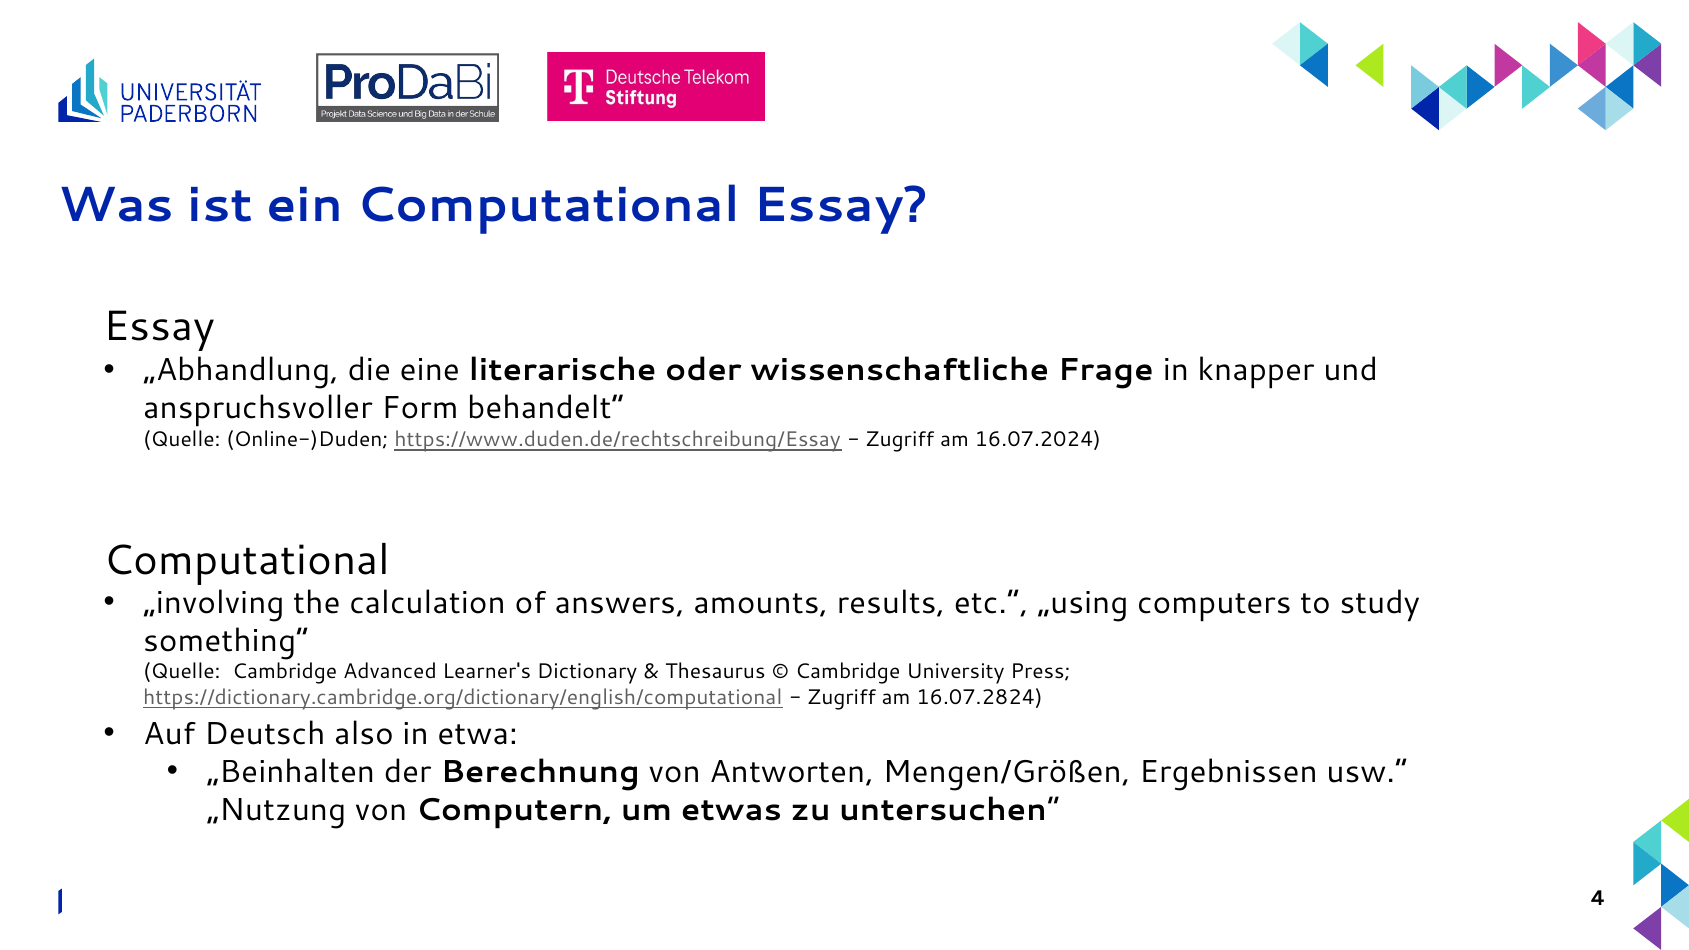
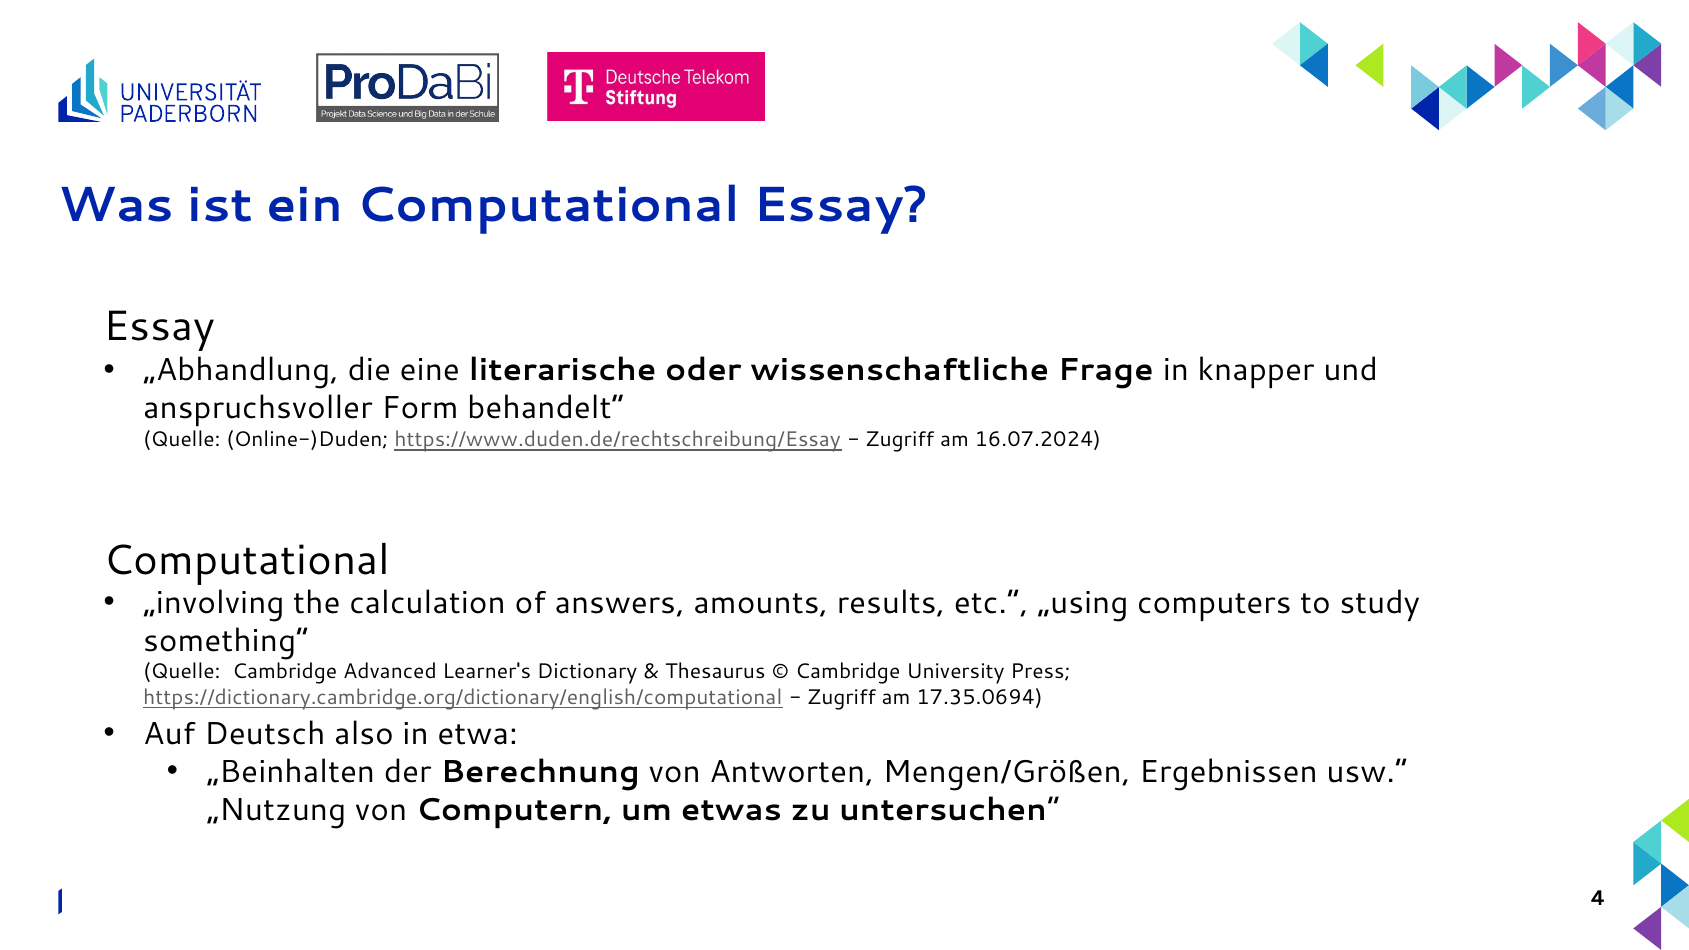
16.07.2824: 16.07.2824 -> 17.35.0694
